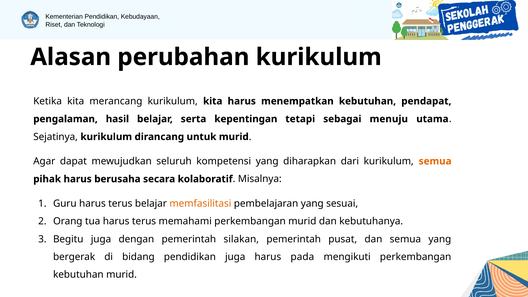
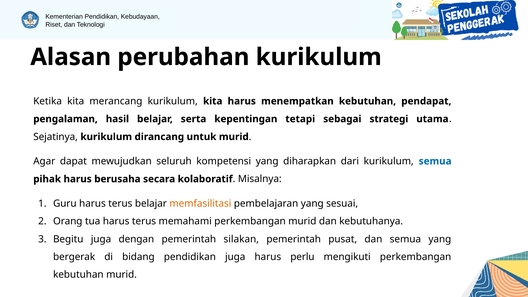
menuju: menuju -> strategi
semua at (435, 161) colour: orange -> blue
pada: pada -> perlu
